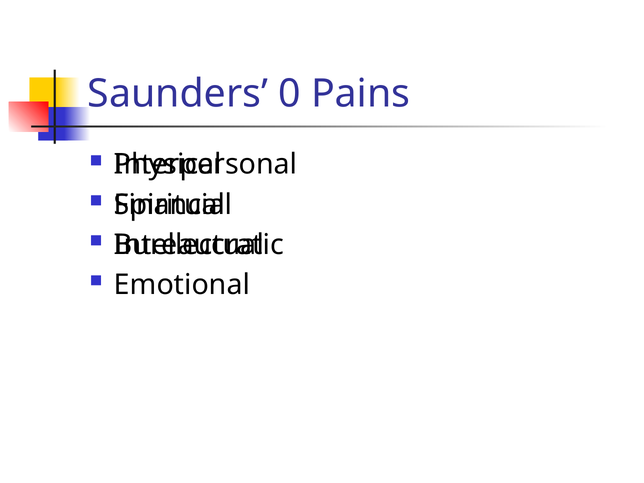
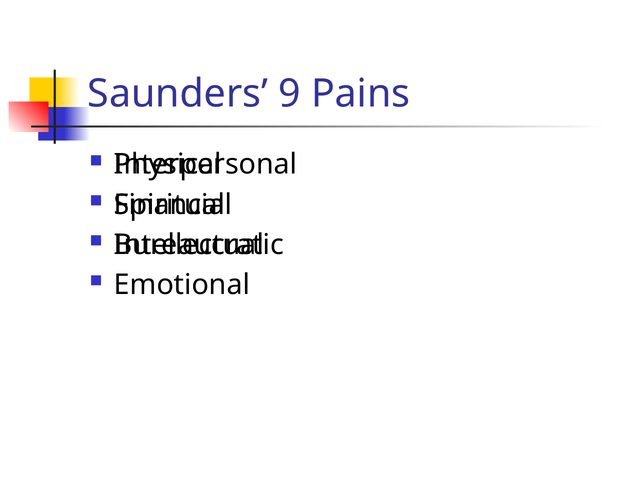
0: 0 -> 9
